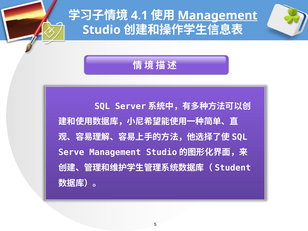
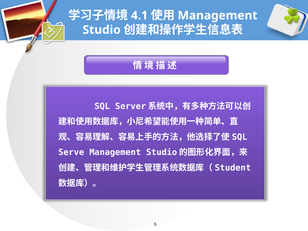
Management at (218, 15) underline: present -> none
